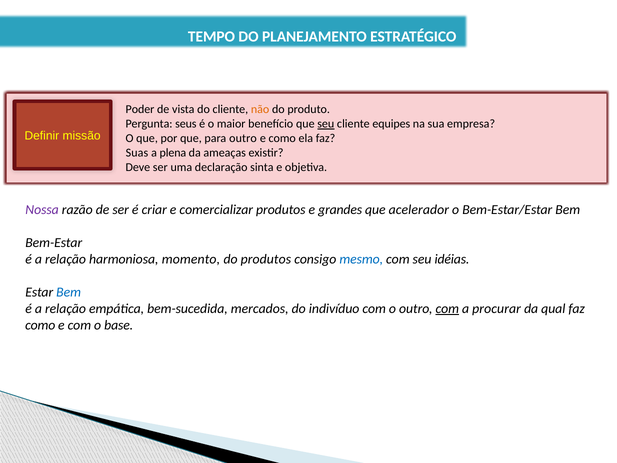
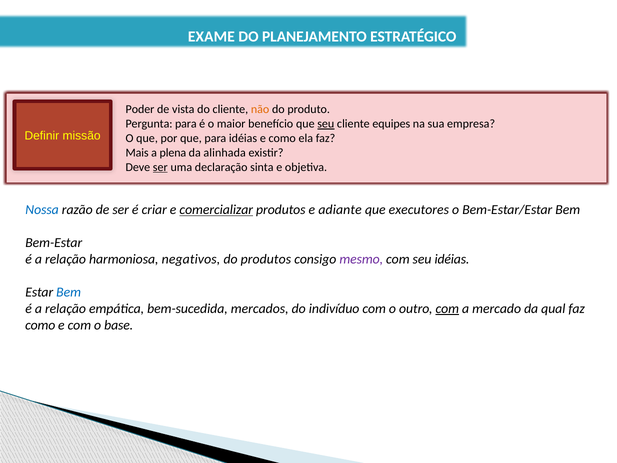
TEMPO: TEMPO -> EXAME
Pergunta seus: seus -> para
para outro: outro -> idéias
Suas: Suas -> Mais
ameaças: ameaças -> alinhada
ser at (160, 167) underline: none -> present
Nossa colour: purple -> blue
comercializar underline: none -> present
grandes: grandes -> adiante
acelerador: acelerador -> executores
momento: momento -> negativos
mesmo colour: blue -> purple
procurar: procurar -> mercado
